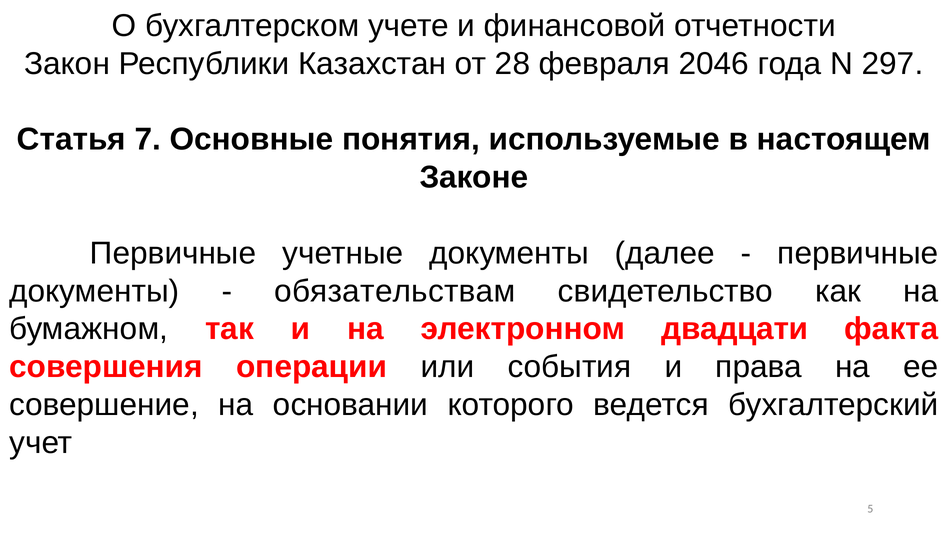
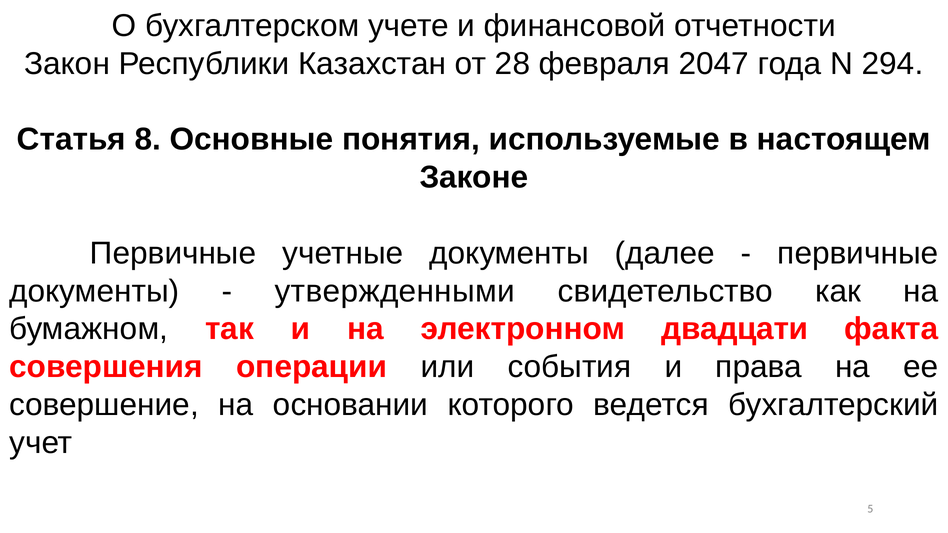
2046: 2046 -> 2047
297: 297 -> 294
7: 7 -> 8
обязательствам: обязательствам -> утвержденными
